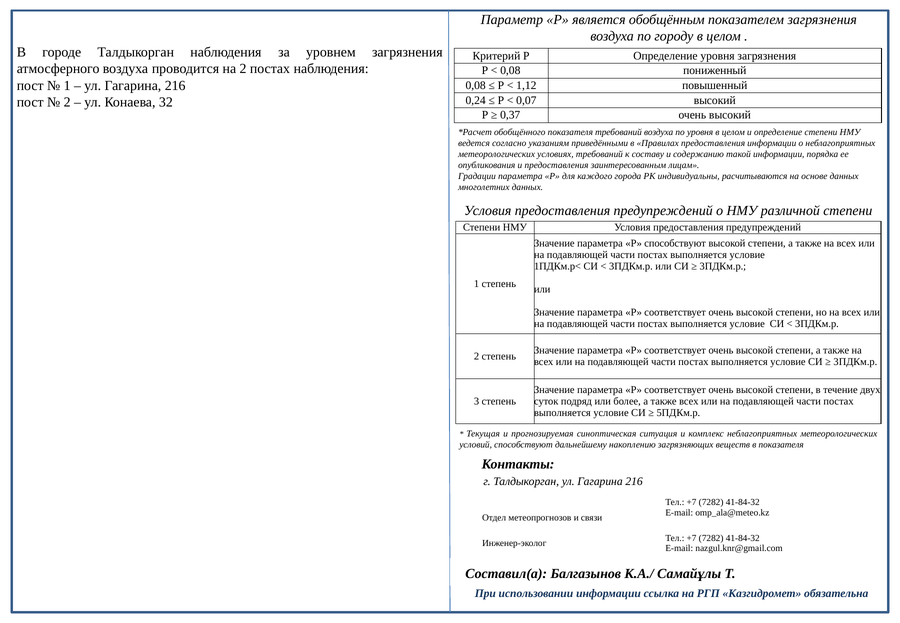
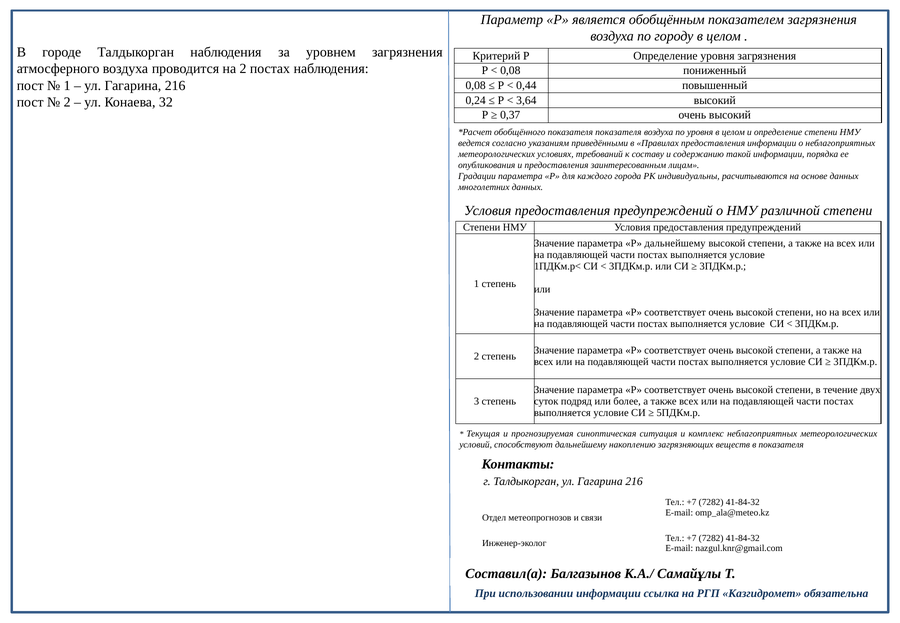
1,12: 1,12 -> 0,44
0,07: 0,07 -> 3,64
показателя требований: требований -> показателя
Р способствуют: способствуют -> дальнейшему
